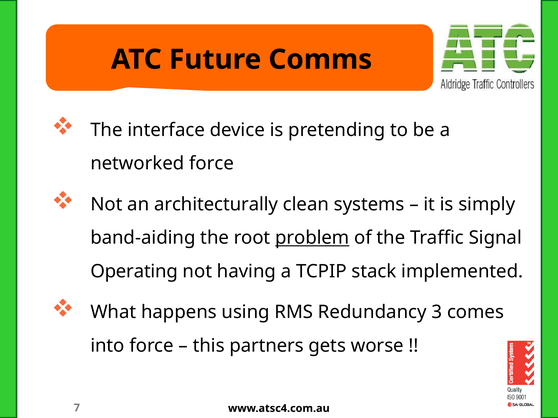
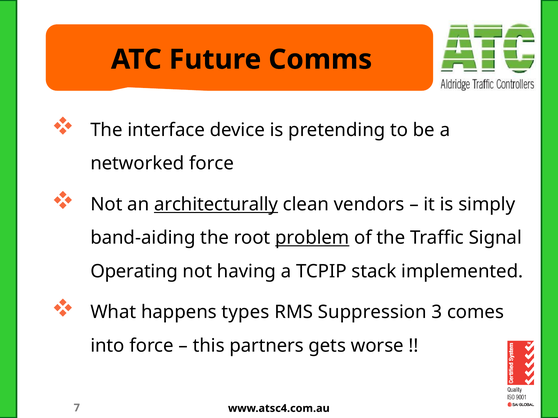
architecturally underline: none -> present
systems: systems -> vendors
using: using -> types
Redundancy: Redundancy -> Suppression
